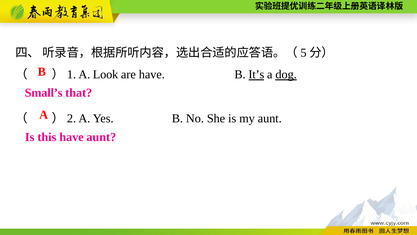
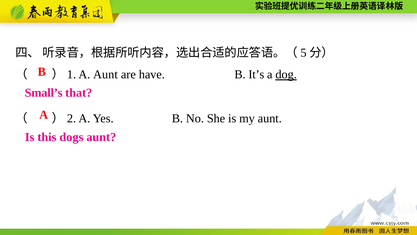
A Look: Look -> Aunt
It’s underline: present -> none
this have: have -> dogs
